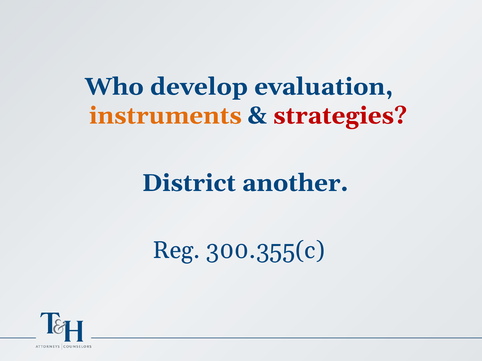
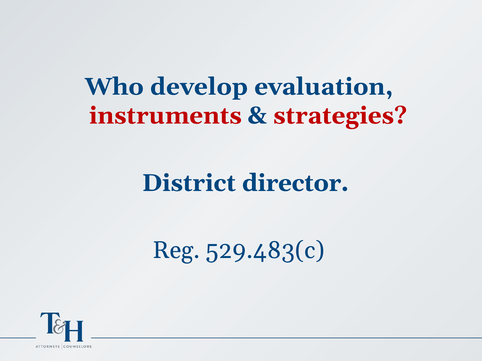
instruments colour: orange -> red
another: another -> director
300.355(c: 300.355(c -> 529.483(c
